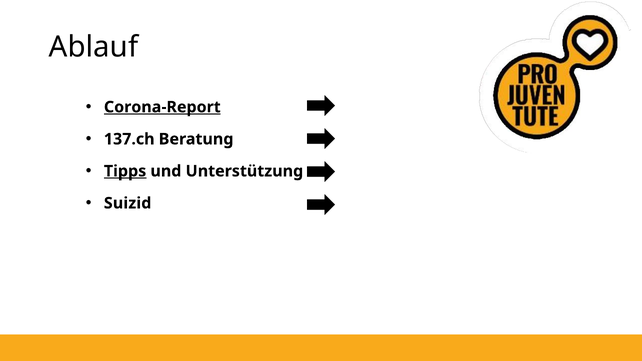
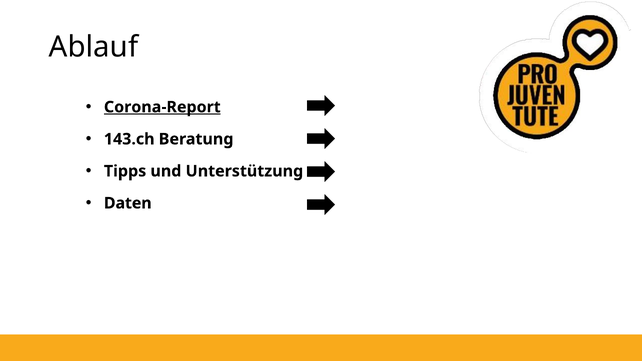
137.ch: 137.ch -> 143.ch
Tipps underline: present -> none
Suizid: Suizid -> Daten
